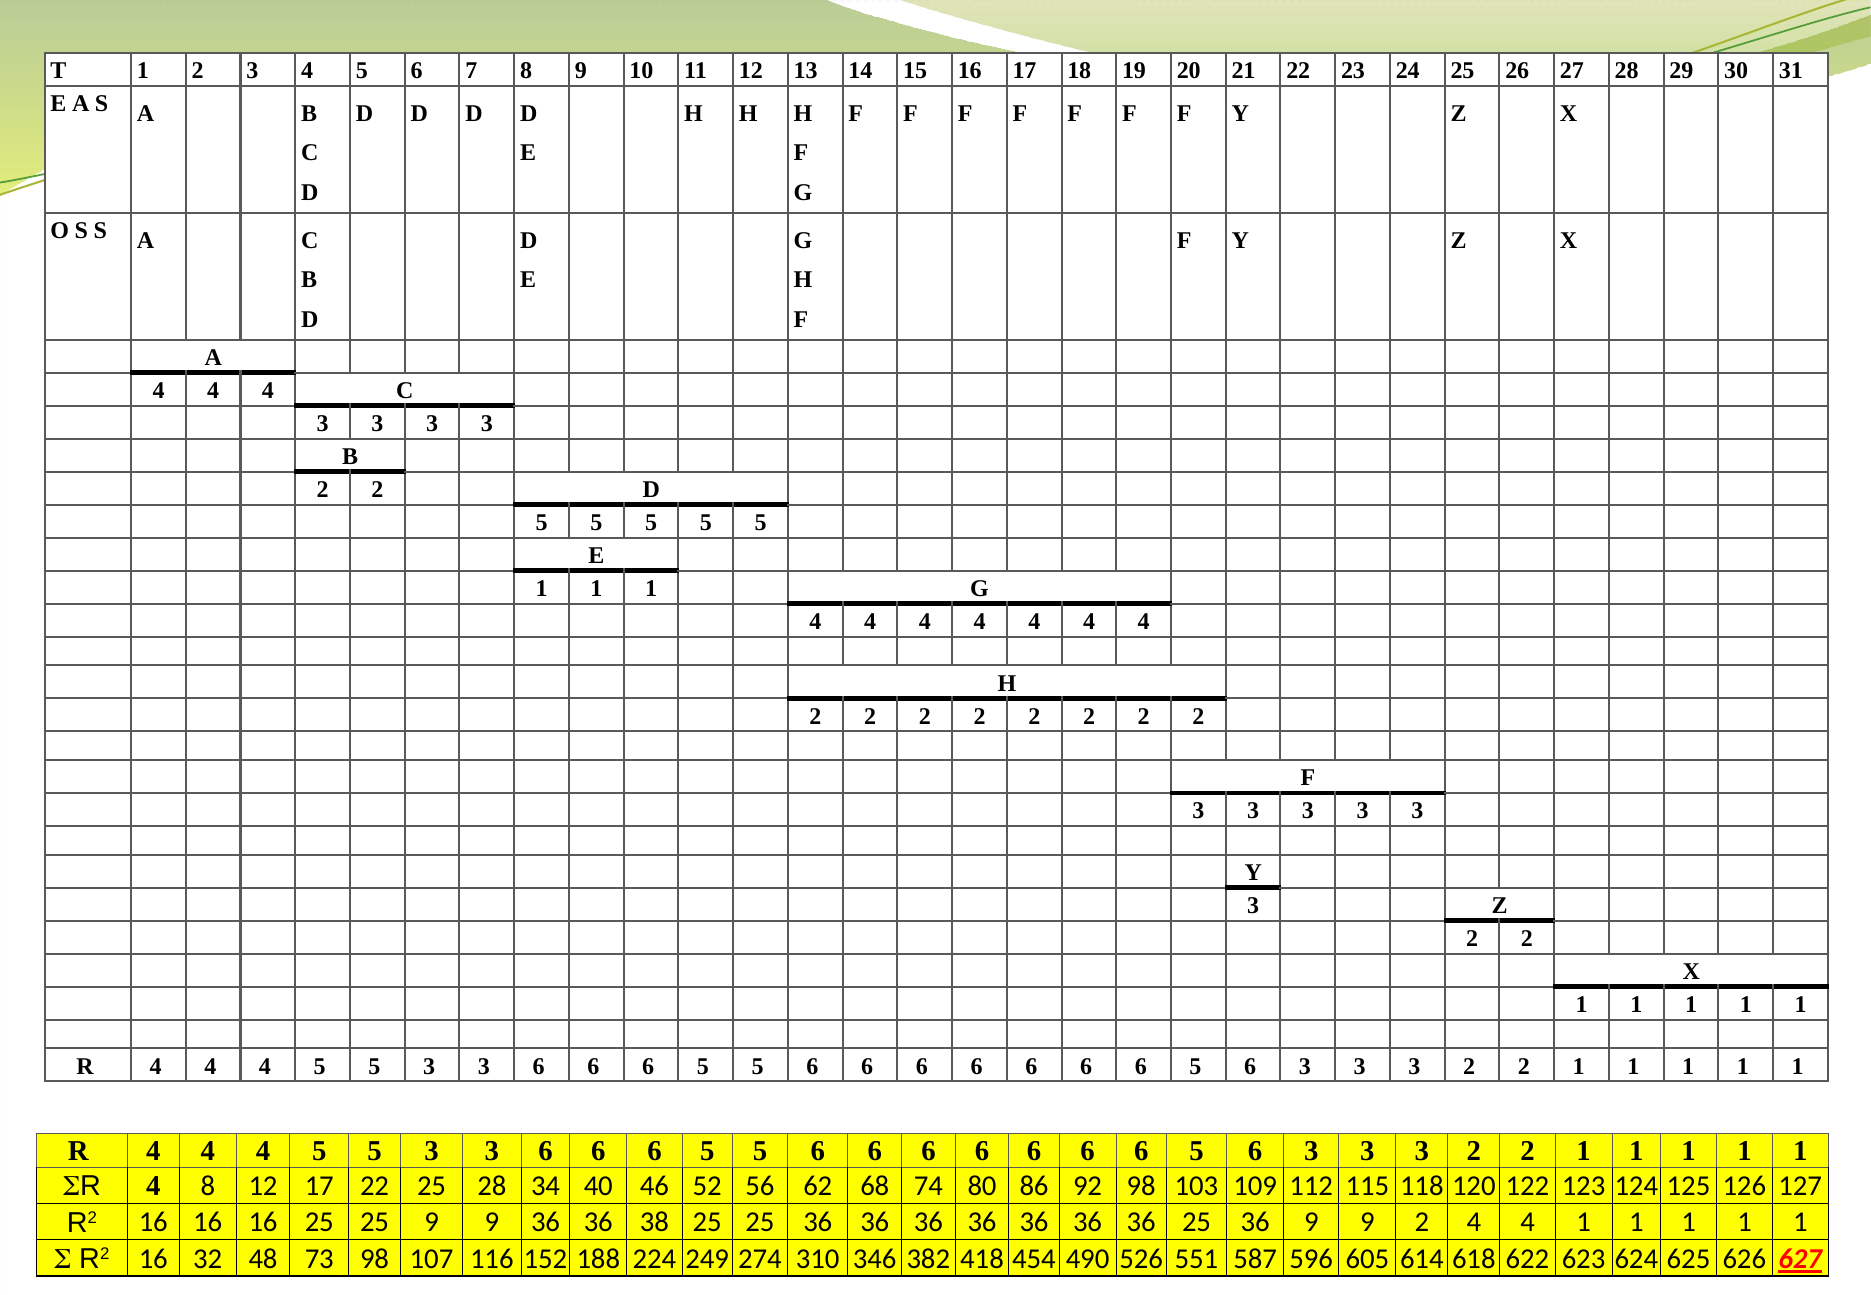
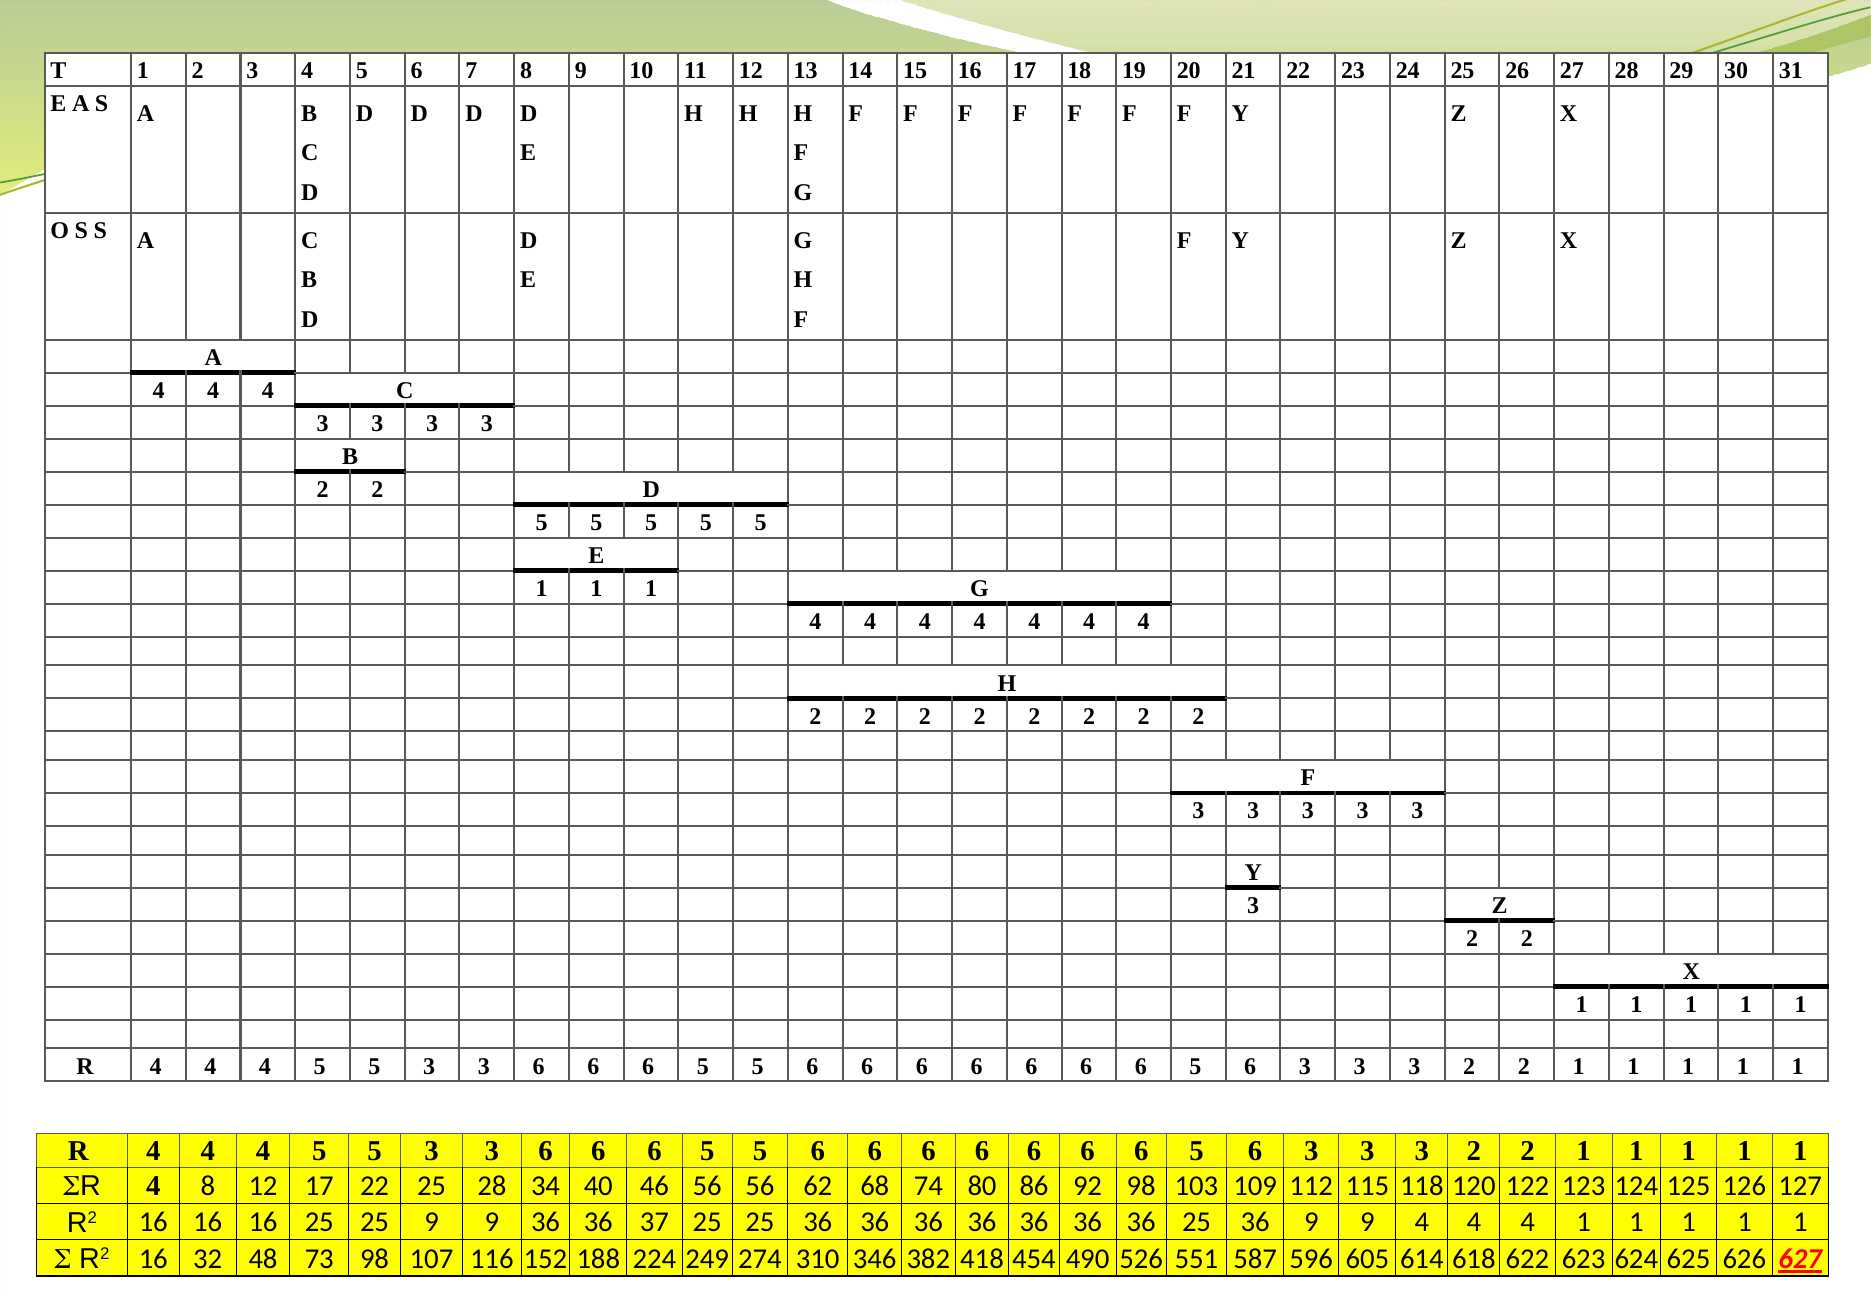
46 52: 52 -> 56
38: 38 -> 37
9 2: 2 -> 4
